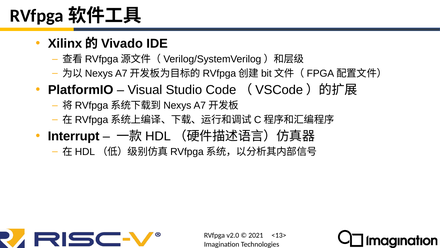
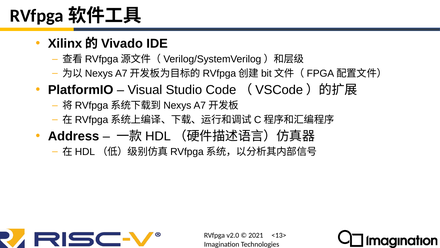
Interrupt: Interrupt -> Address
